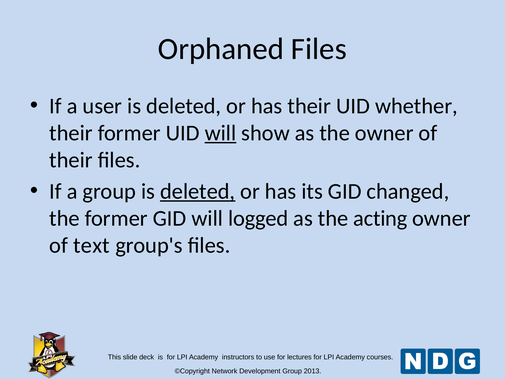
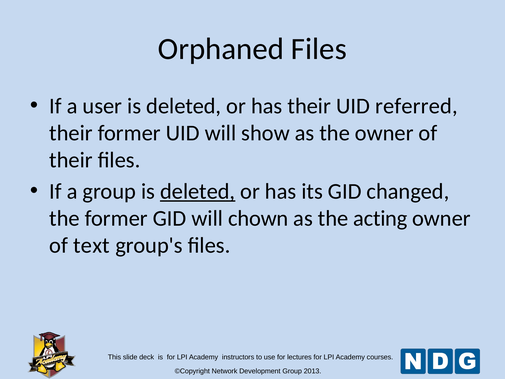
whether: whether -> referred
will at (220, 133) underline: present -> none
logged: logged -> chown
